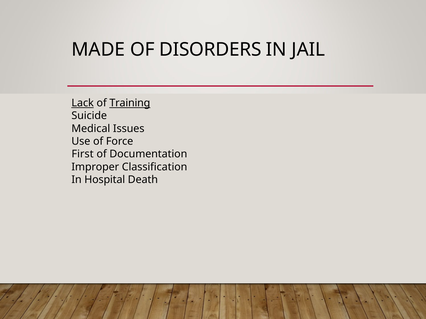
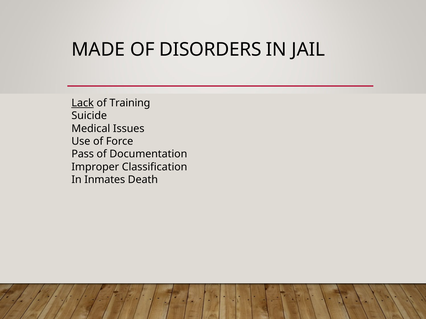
Training underline: present -> none
First: First -> Pass
Hospital: Hospital -> Inmates
